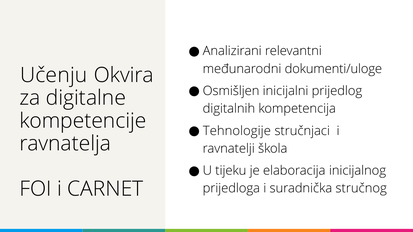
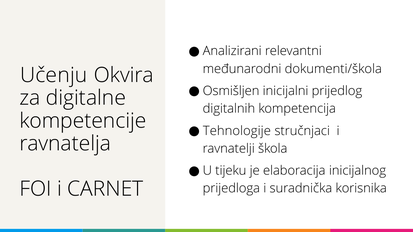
dokumenti/uloge: dokumenti/uloge -> dokumenti/škola
stručnog: stručnog -> korisnika
